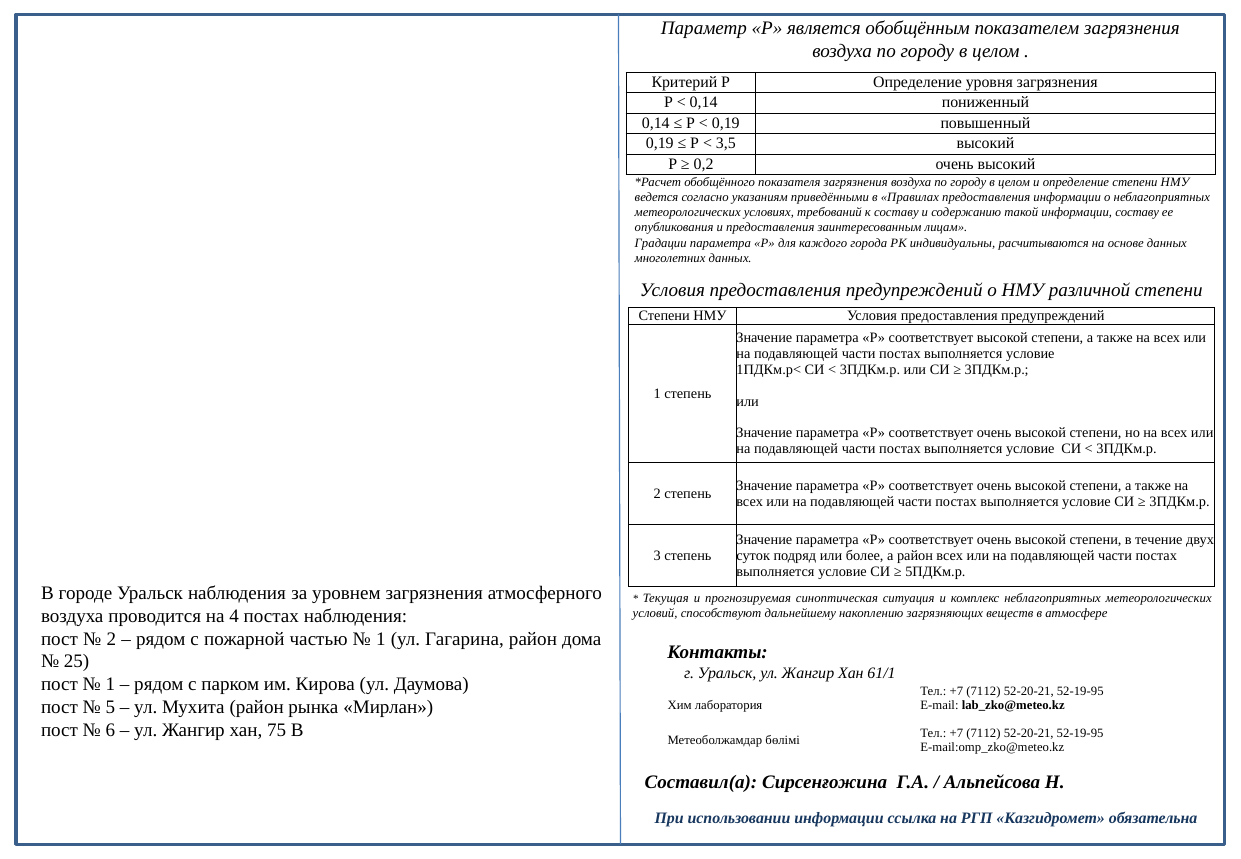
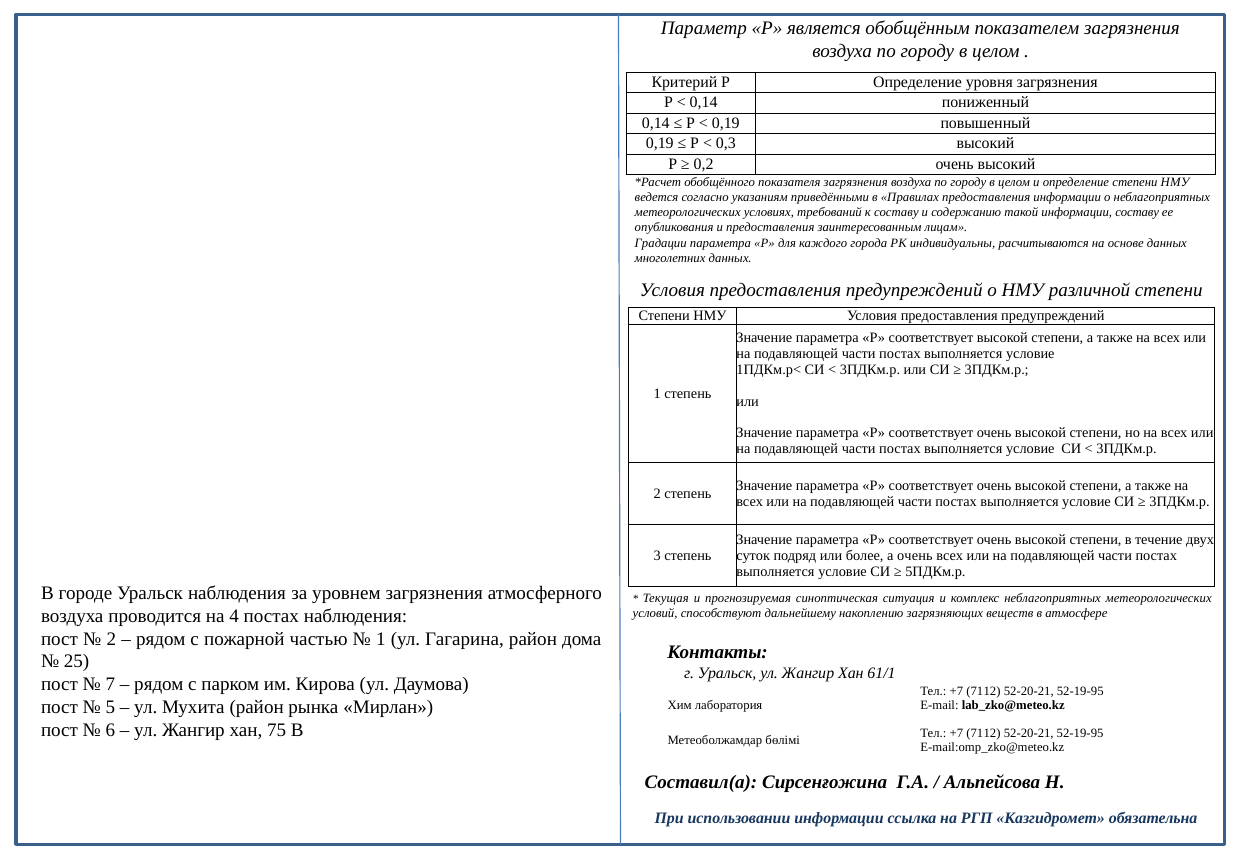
3,5: 3,5 -> 0,3
а район: район -> очень
1 at (110, 685): 1 -> 7
